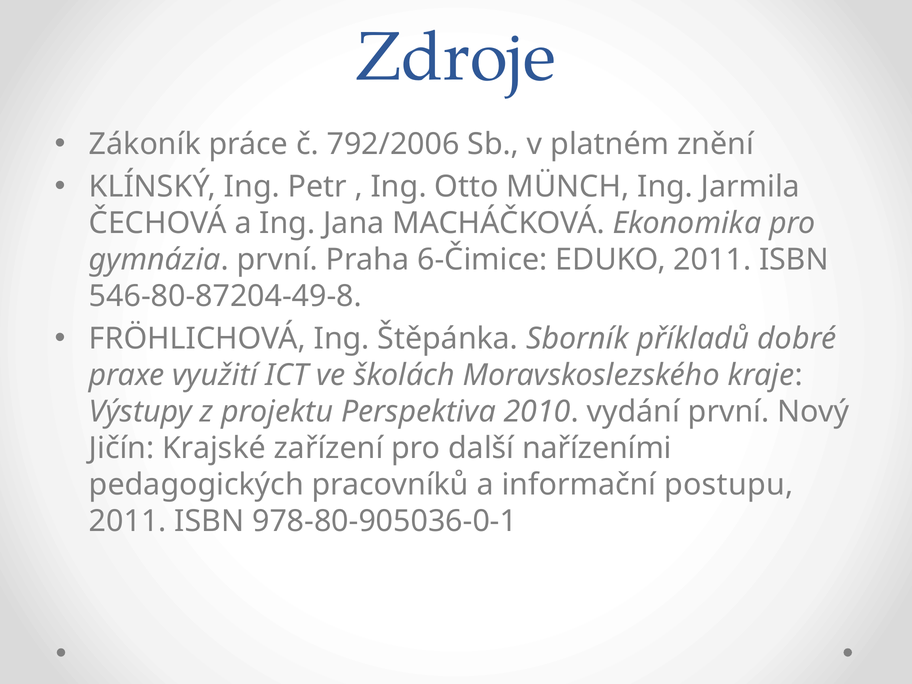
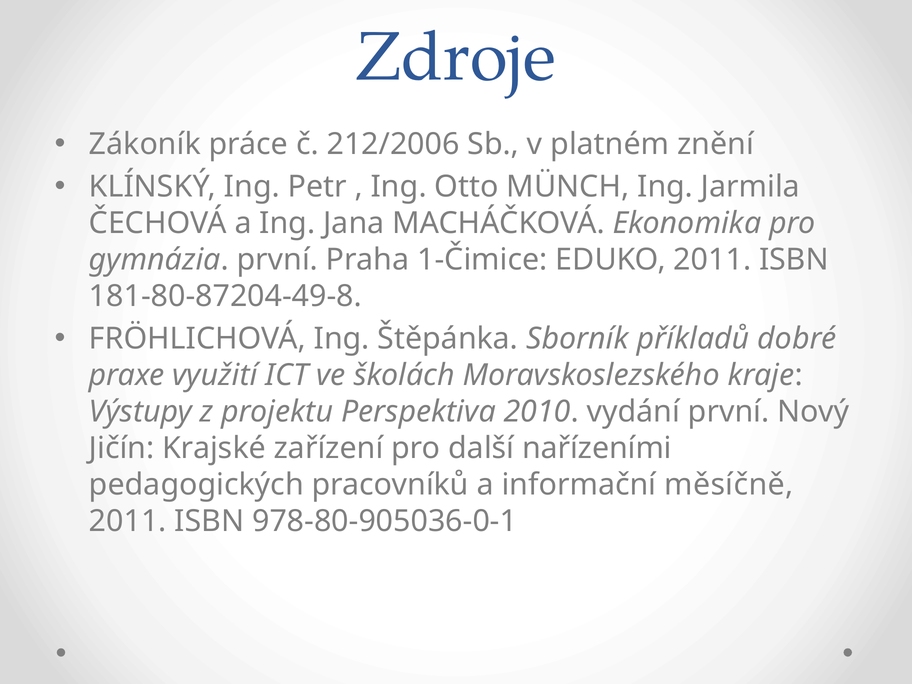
792/2006: 792/2006 -> 212/2006
6-Čimice: 6-Čimice -> 1-Čimice
546-80-87204-49-8: 546-80-87204-49-8 -> 181-80-87204-49-8
postupu: postupu -> měsíčně
